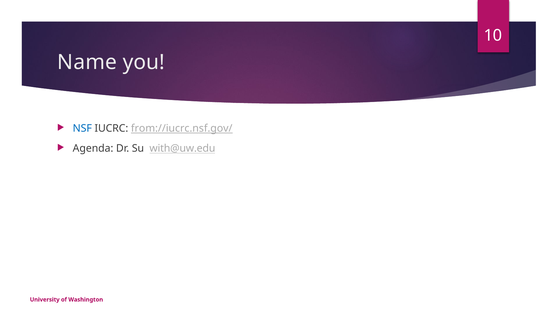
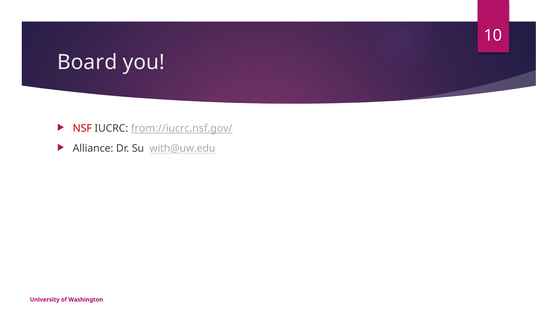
Name: Name -> Board
NSF colour: blue -> red
Agenda: Agenda -> Alliance
